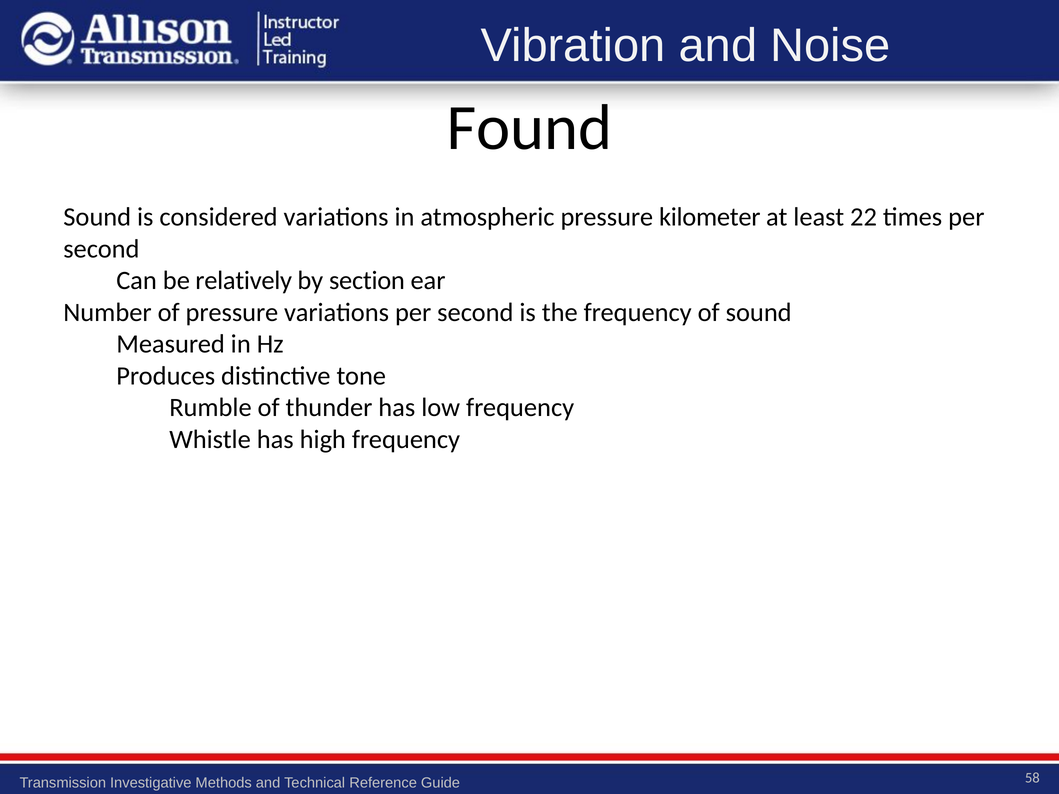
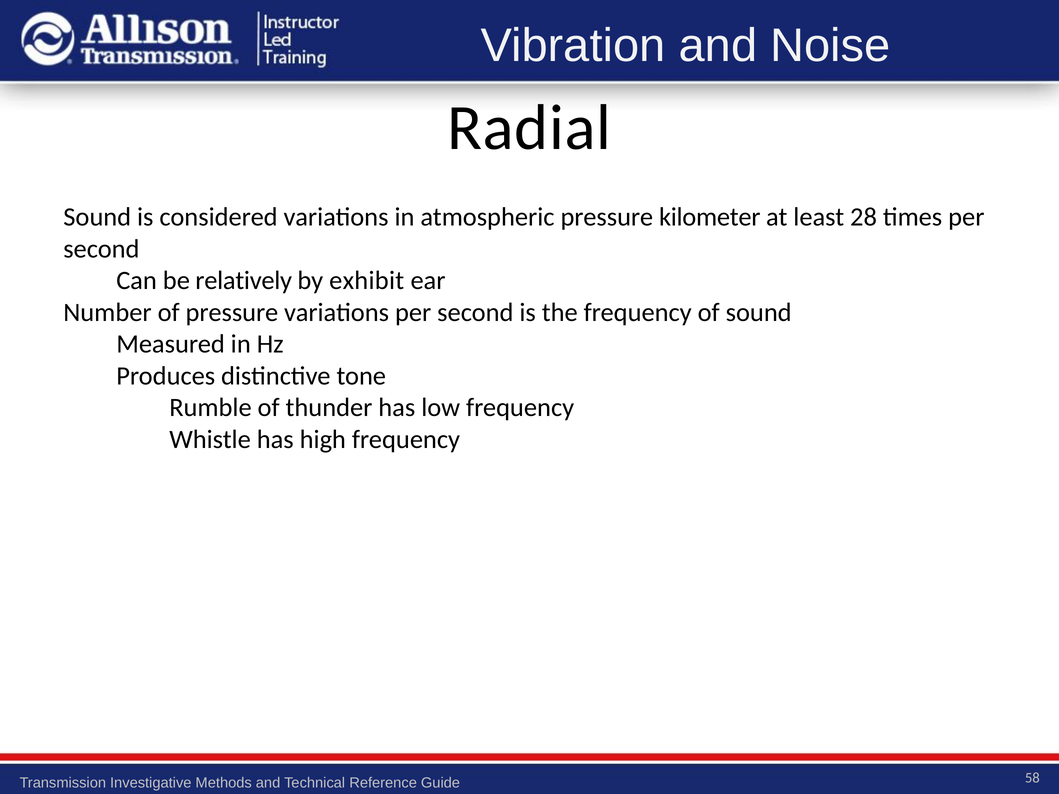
Found: Found -> Radial
22: 22 -> 28
section: section -> exhibit
